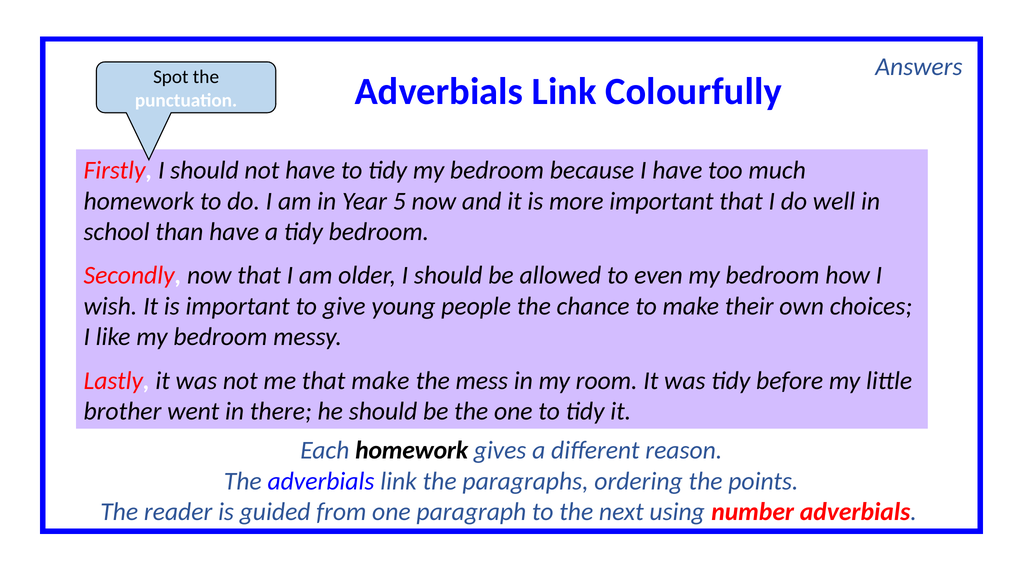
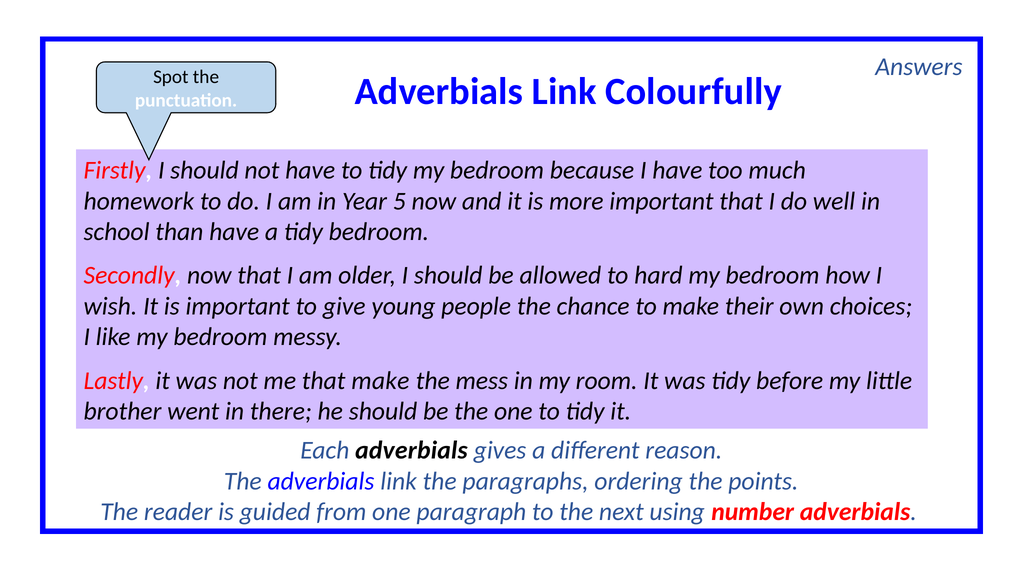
even: even -> hard
Each homework: homework -> adverbials
